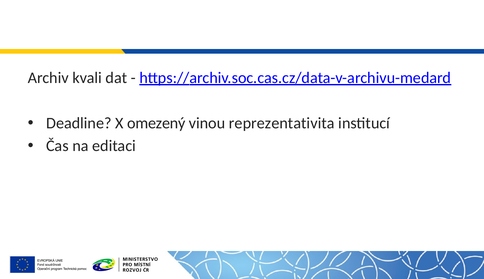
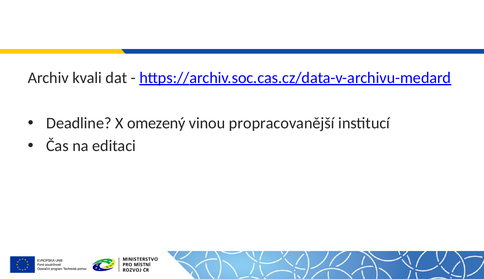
reprezentativita: reprezentativita -> propracovanější
